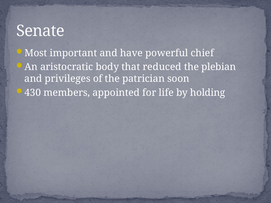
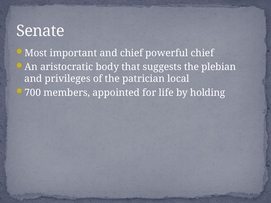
and have: have -> chief
reduced: reduced -> suggests
soon: soon -> local
430: 430 -> 700
